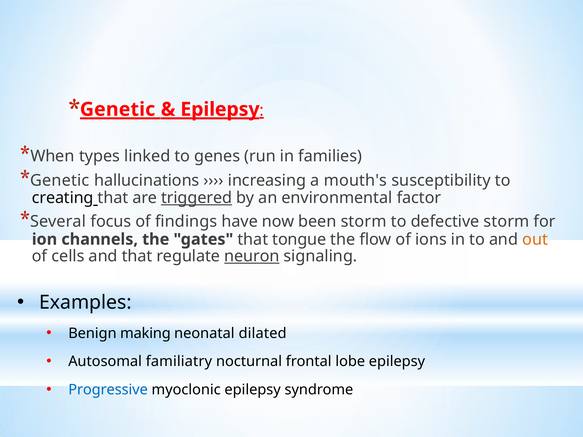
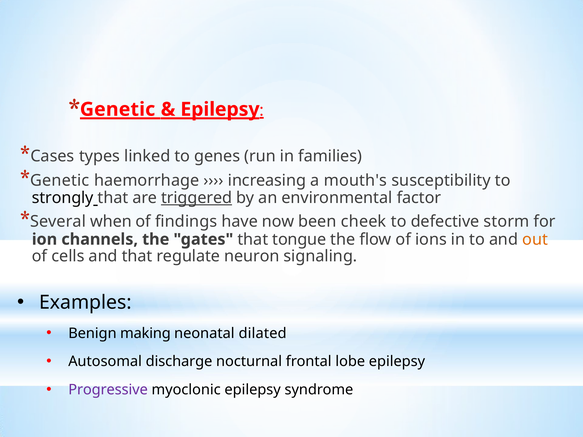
When: When -> Cases
hallucinations: hallucinations -> haemorrhage
creating: creating -> strongly
focus: focus -> when
been storm: storm -> cheek
neuron underline: present -> none
familiatry: familiatry -> discharge
Progressive colour: blue -> purple
